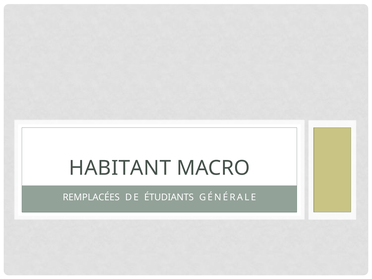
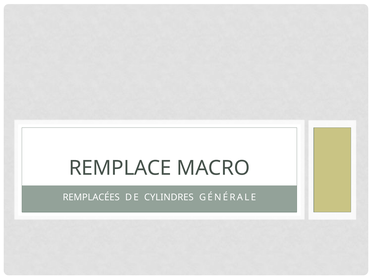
HABITANT: HABITANT -> REMPLACE
ÉTUDIANTS: ÉTUDIANTS -> CYLINDRES
